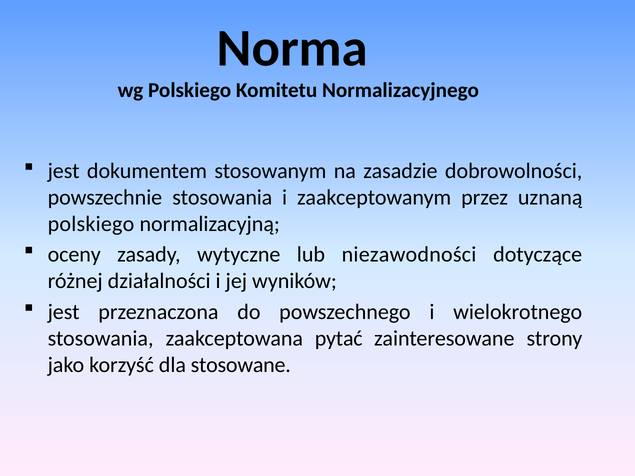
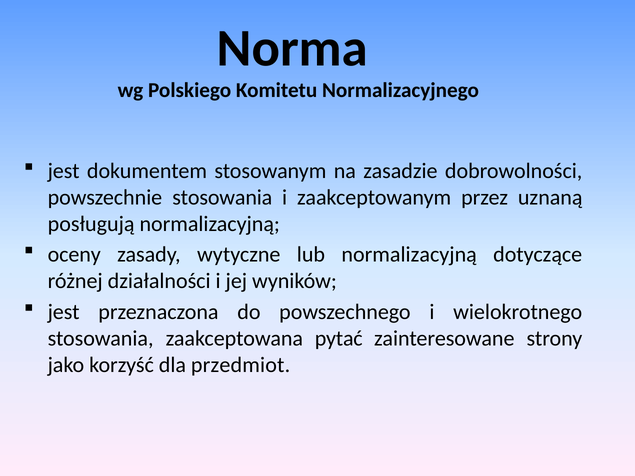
polskiego at (91, 224): polskiego -> posługują
lub niezawodności: niezawodności -> normalizacyjną
stosowane: stosowane -> przedmiot
